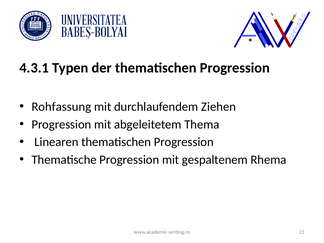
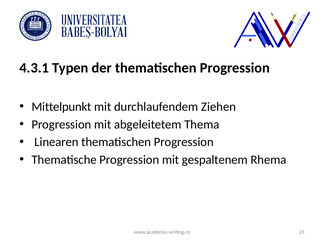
Rohfassung: Rohfassung -> Mittelpunkt
